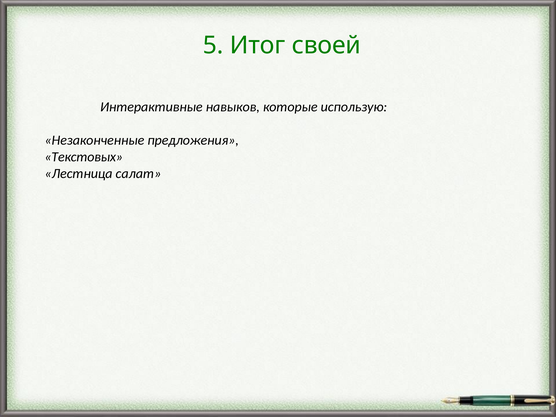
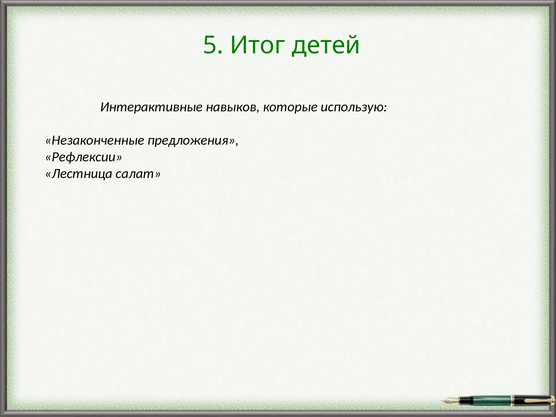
своей: своей -> детей
Текстовых: Текстовых -> Рефлексии
